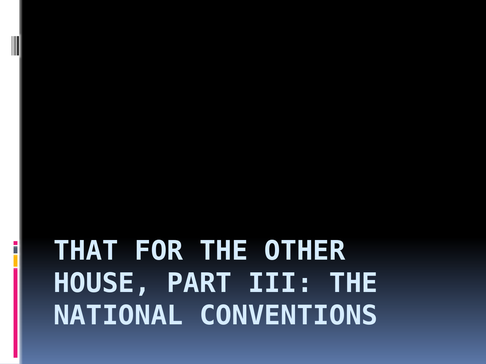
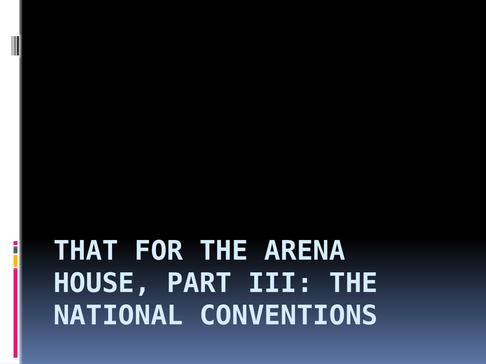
OTHER: OTHER -> ARENA
